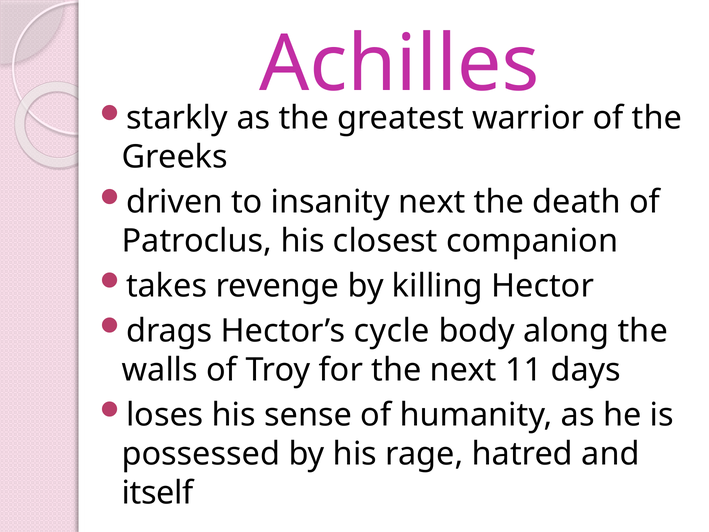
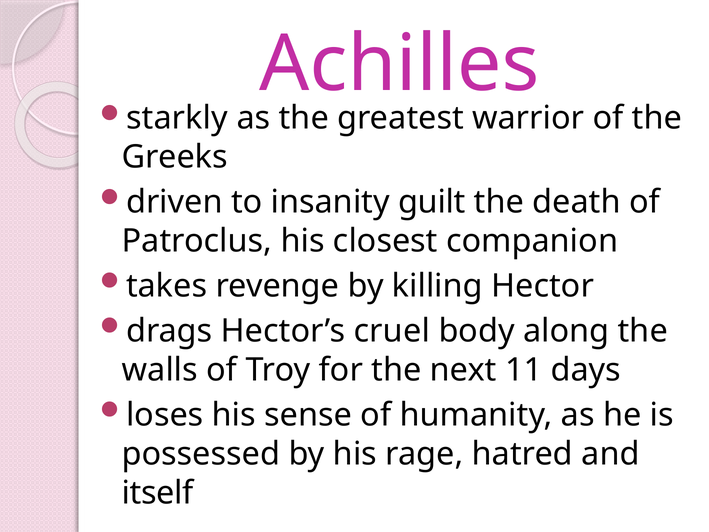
insanity next: next -> guilt
cycle: cycle -> cruel
